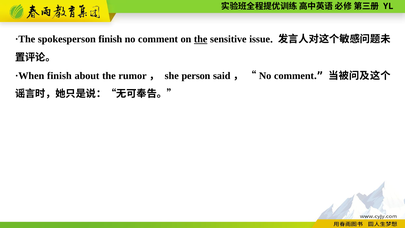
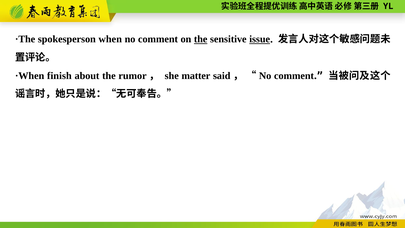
spokesperson finish: finish -> when
issue underline: none -> present
person: person -> matter
